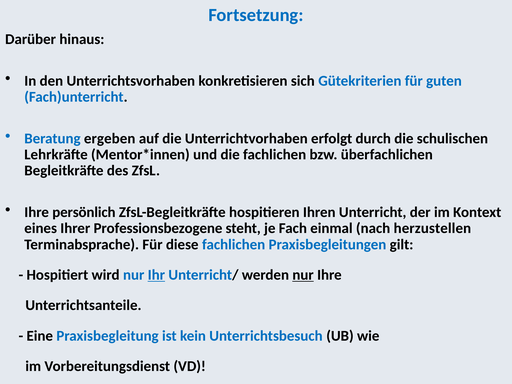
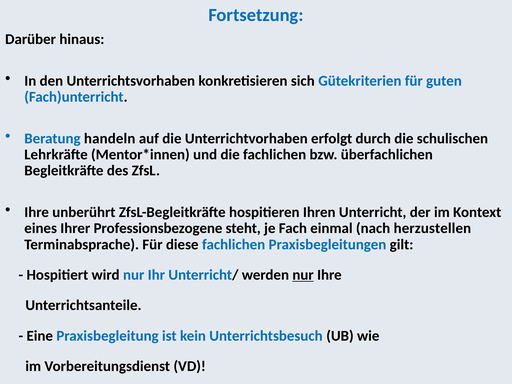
ergeben: ergeben -> handeln
persönlich: persönlich -> unberührt
Ihr underline: present -> none
